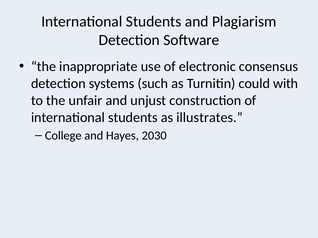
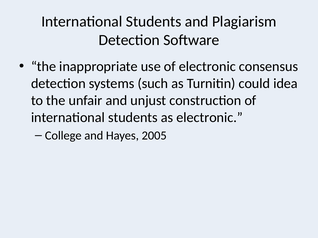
with: with -> idea
as illustrates: illustrates -> electronic
2030: 2030 -> 2005
